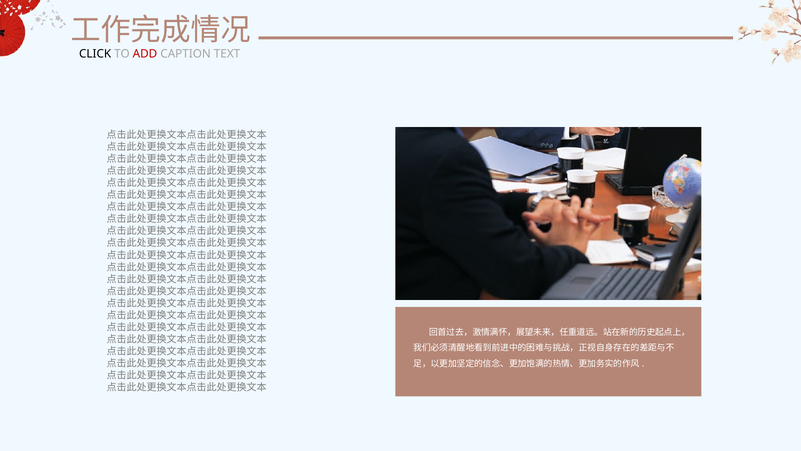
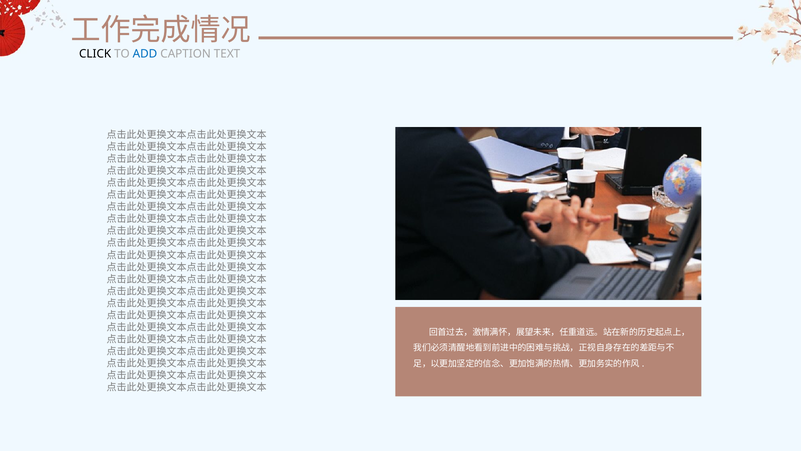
ADD colour: red -> blue
